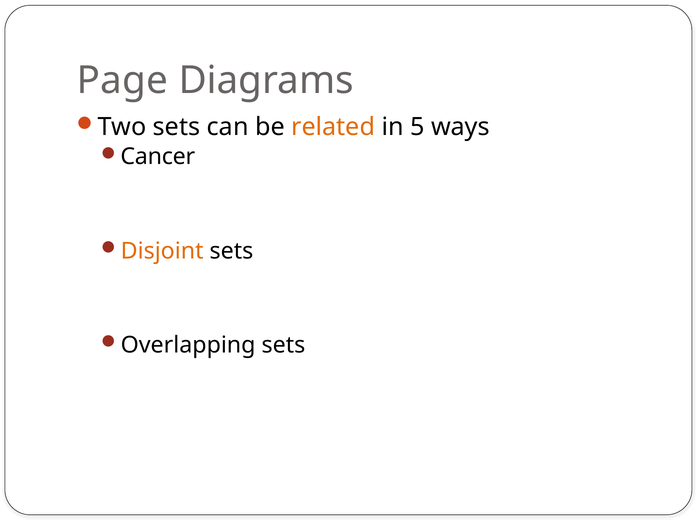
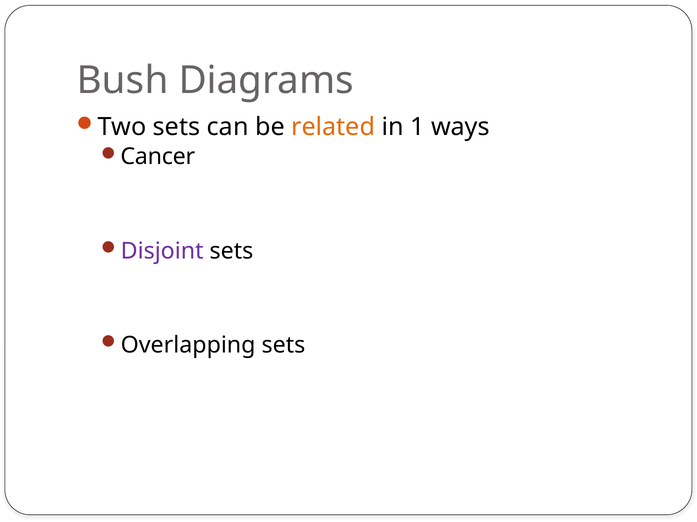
Page: Page -> Bush
5: 5 -> 1
Disjoint colour: orange -> purple
